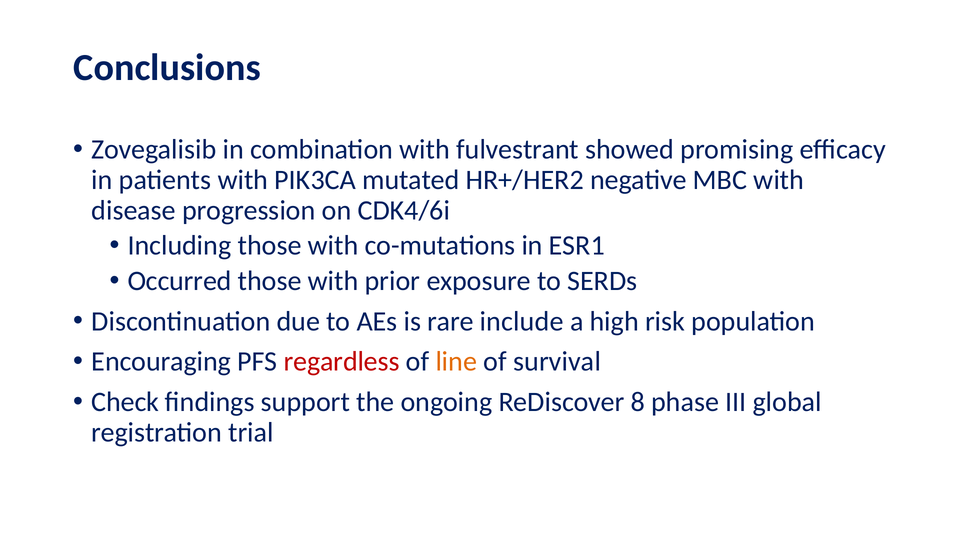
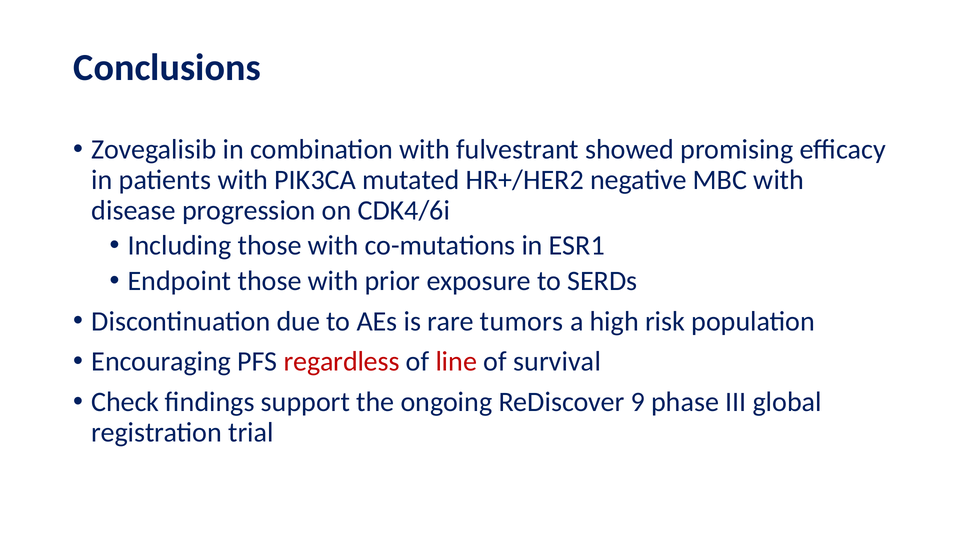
Occurred: Occurred -> Endpoint
include: include -> tumors
line colour: orange -> red
8: 8 -> 9
